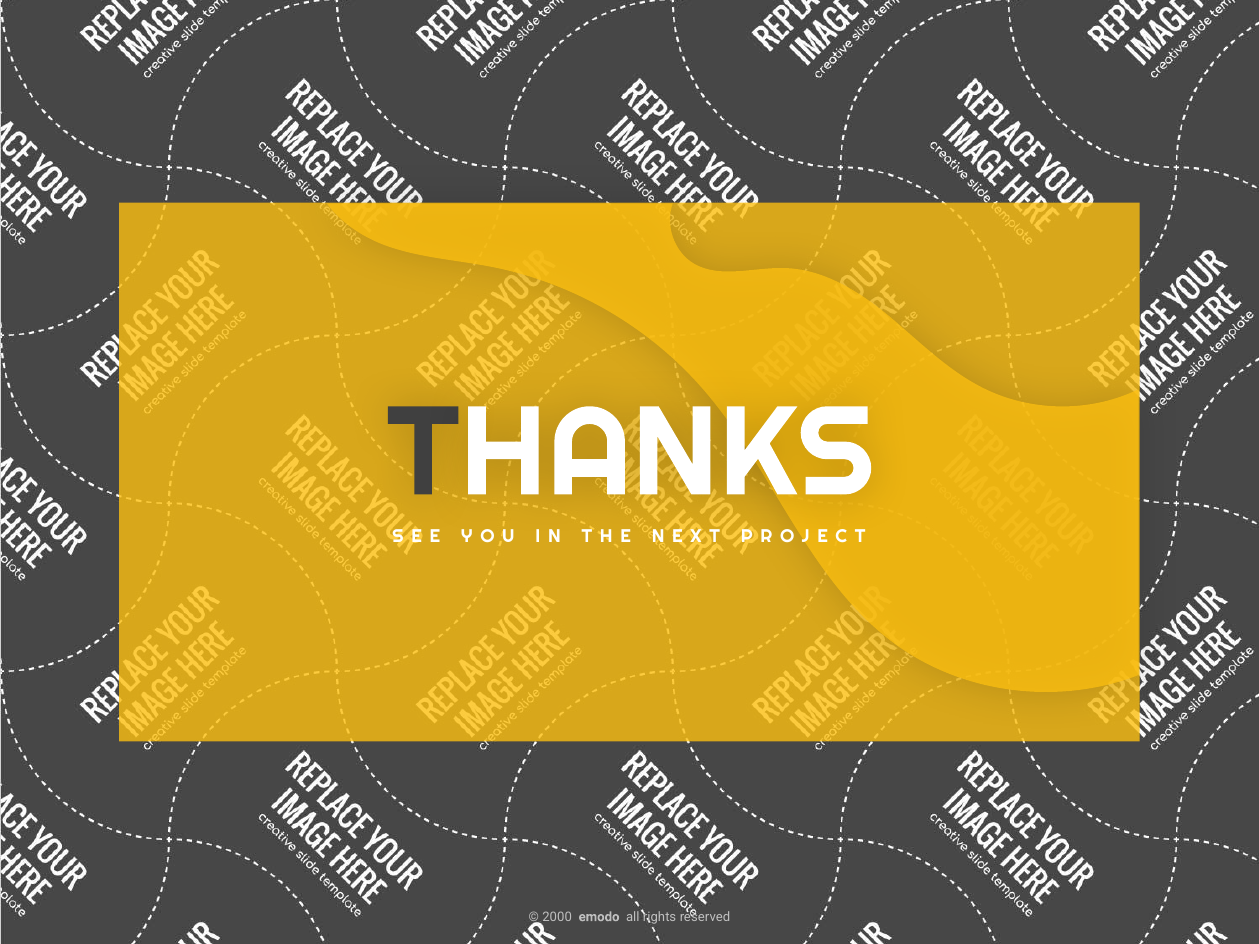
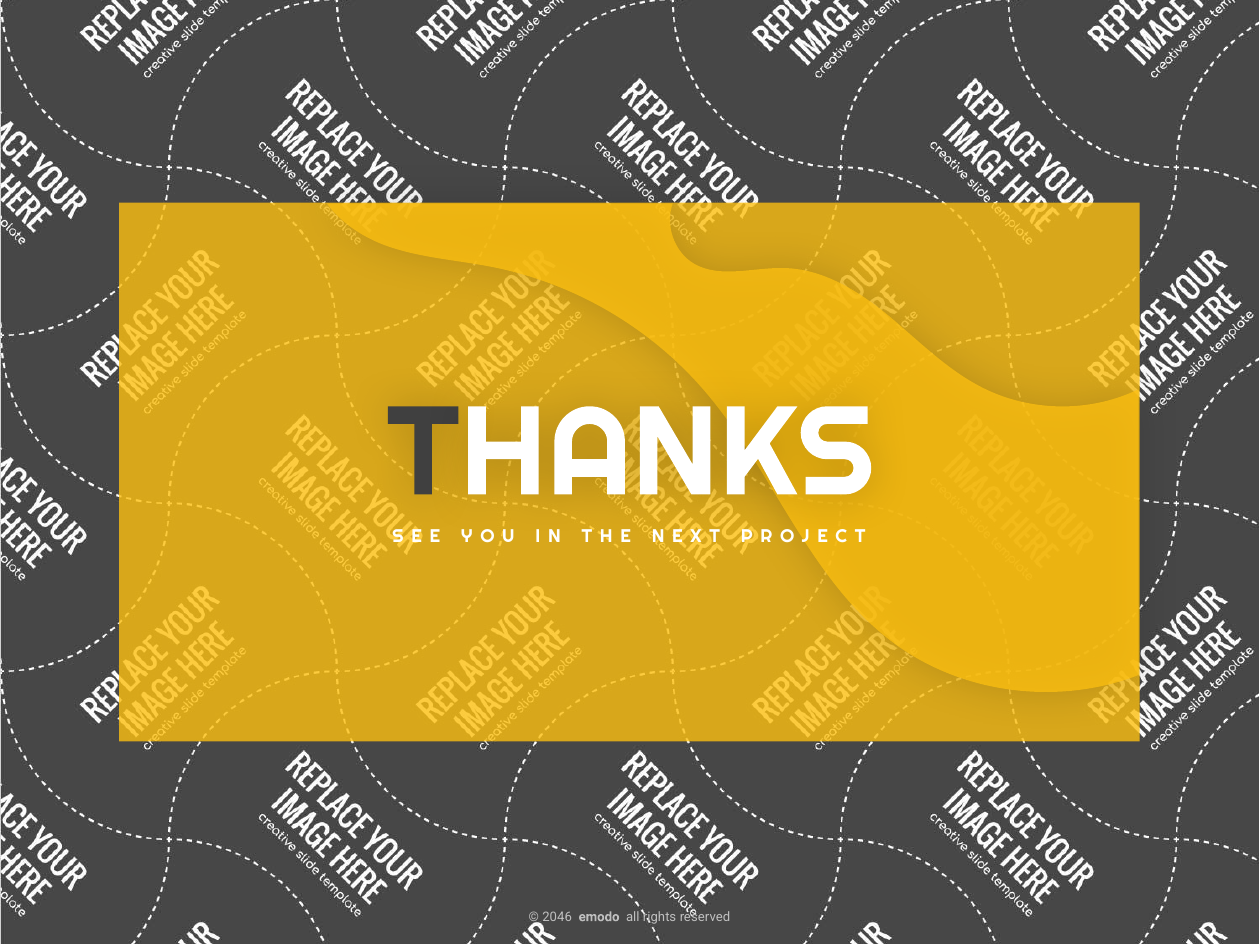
2000: 2000 -> 2046
